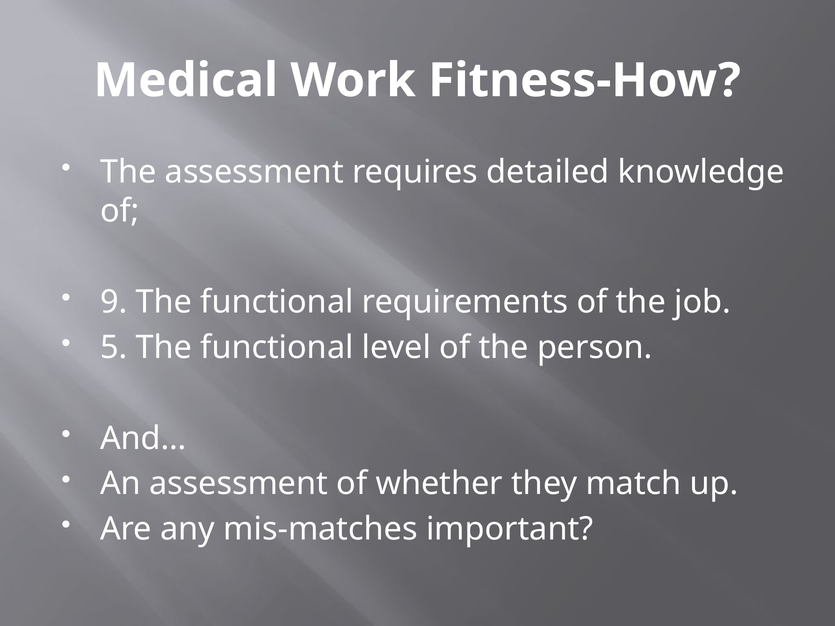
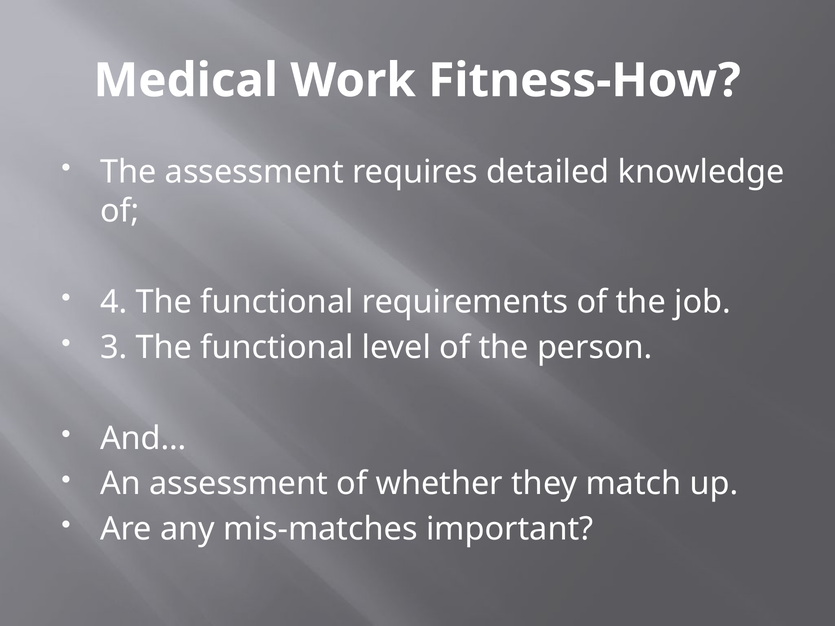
9: 9 -> 4
5: 5 -> 3
